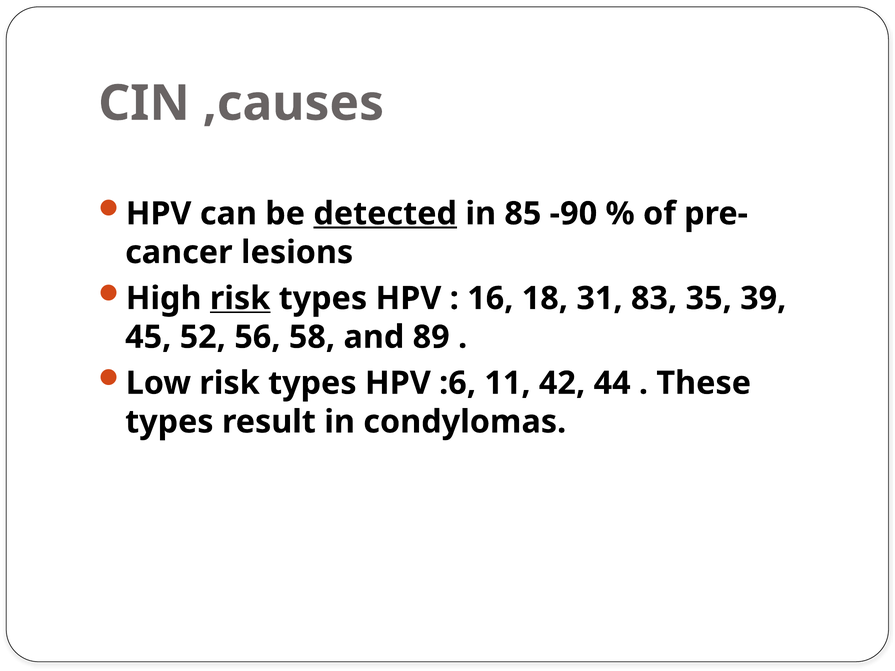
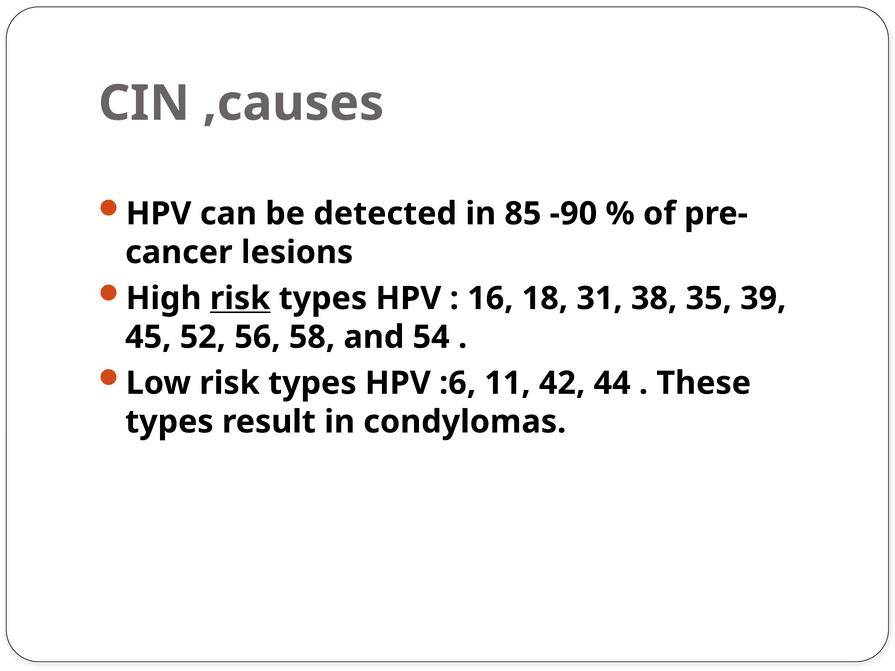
detected underline: present -> none
83: 83 -> 38
89: 89 -> 54
